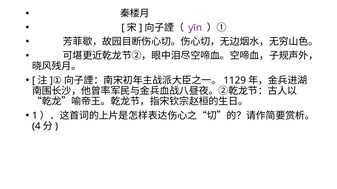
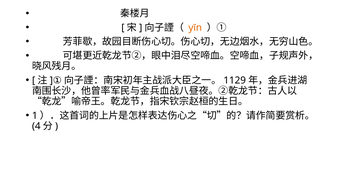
yīn colour: purple -> orange
